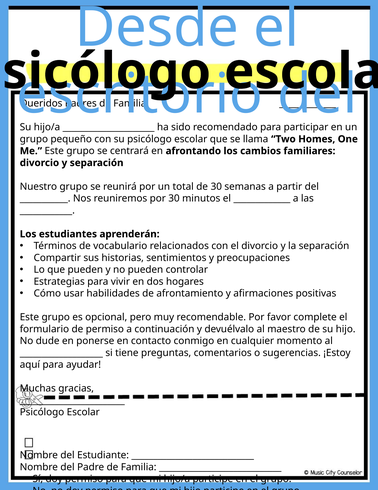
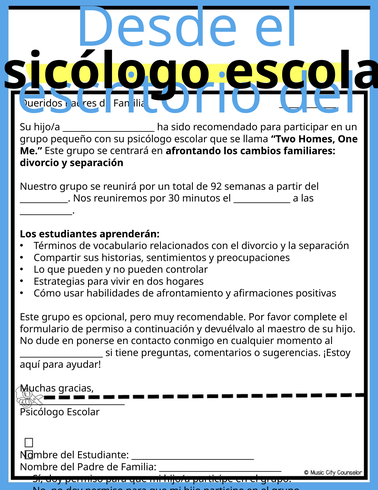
de 30: 30 -> 92
